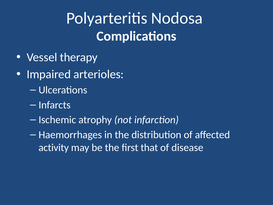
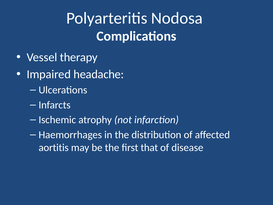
arterioles: arterioles -> headache
activity: activity -> aortitis
